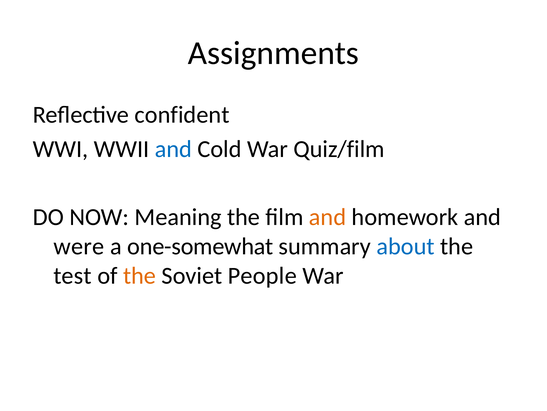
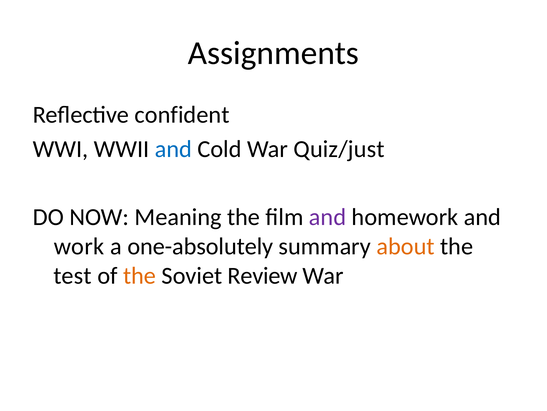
Quiz/film: Quiz/film -> Quiz/just
and at (328, 217) colour: orange -> purple
were: were -> work
one-somewhat: one-somewhat -> one-absolutely
about colour: blue -> orange
People: People -> Review
